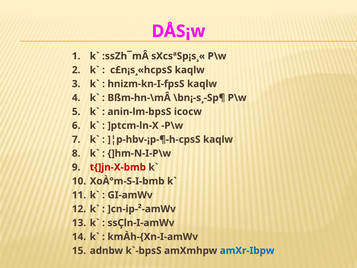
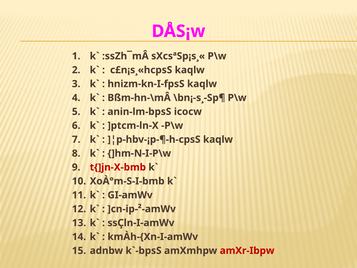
amXr-Ibpw colour: blue -> red
